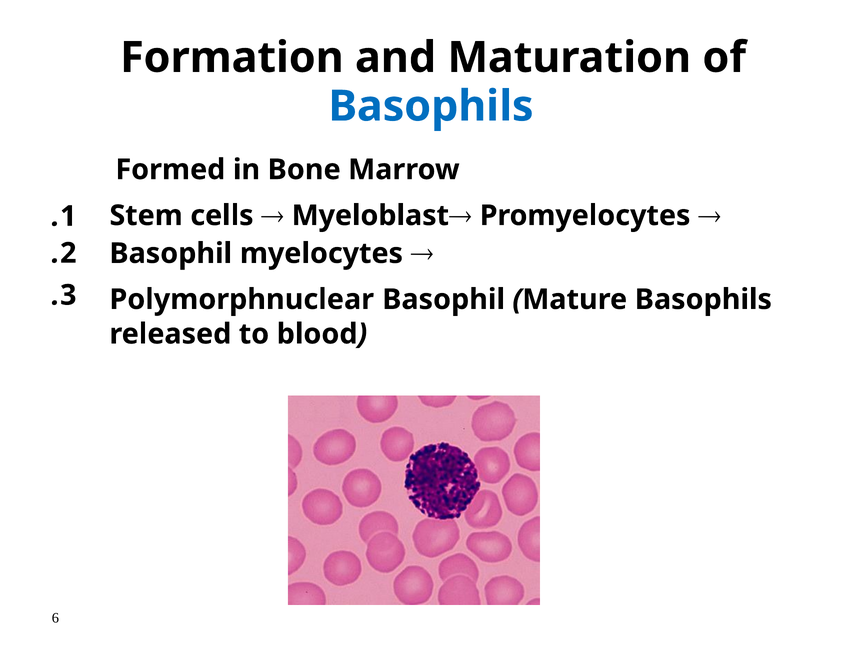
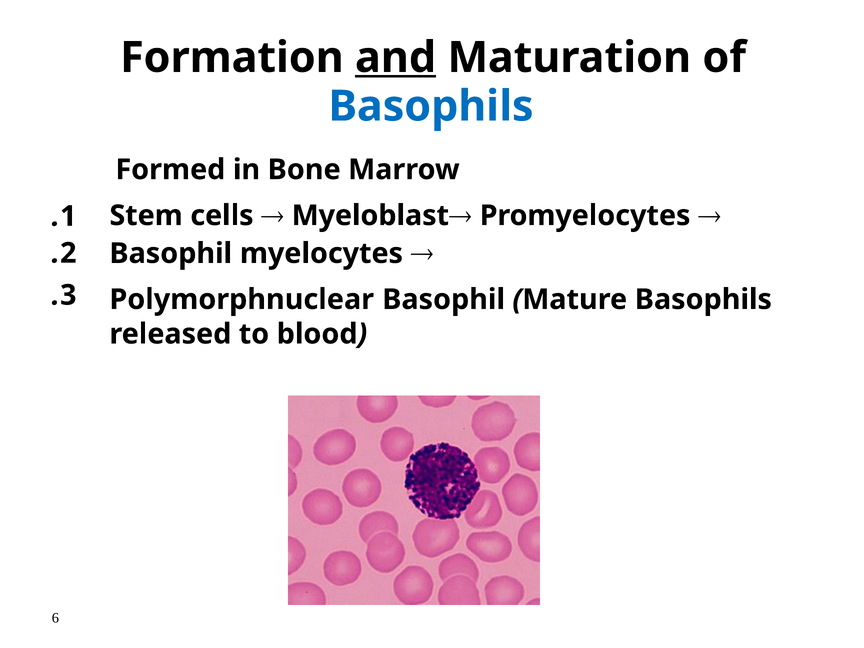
and underline: none -> present
